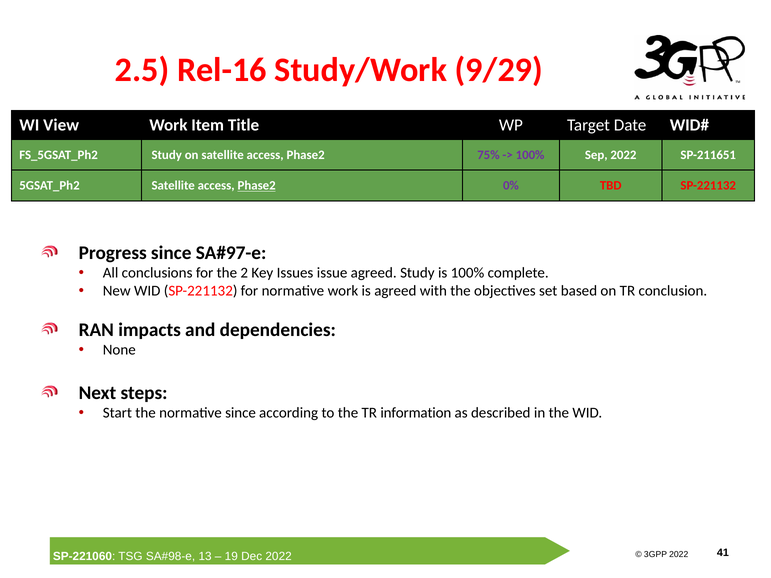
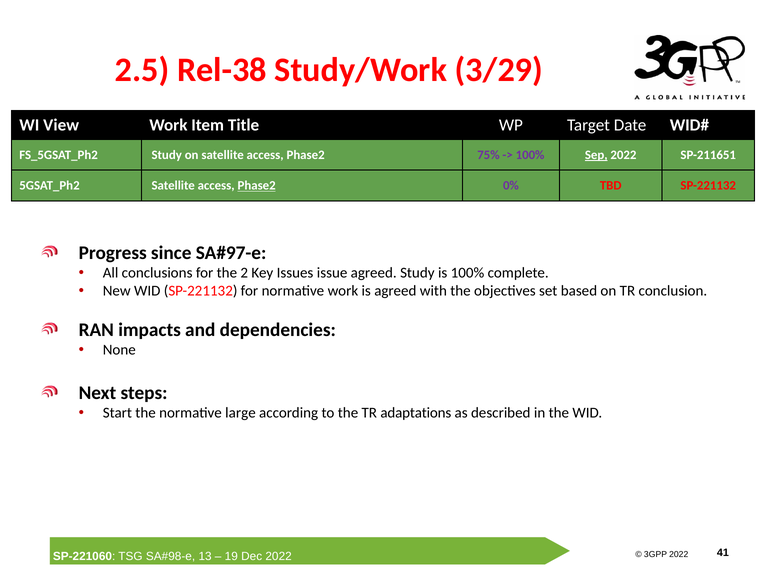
Rel-16: Rel-16 -> Rel-38
9/29: 9/29 -> 3/29
Sep underline: none -> present
normative since: since -> large
information: information -> adaptations
